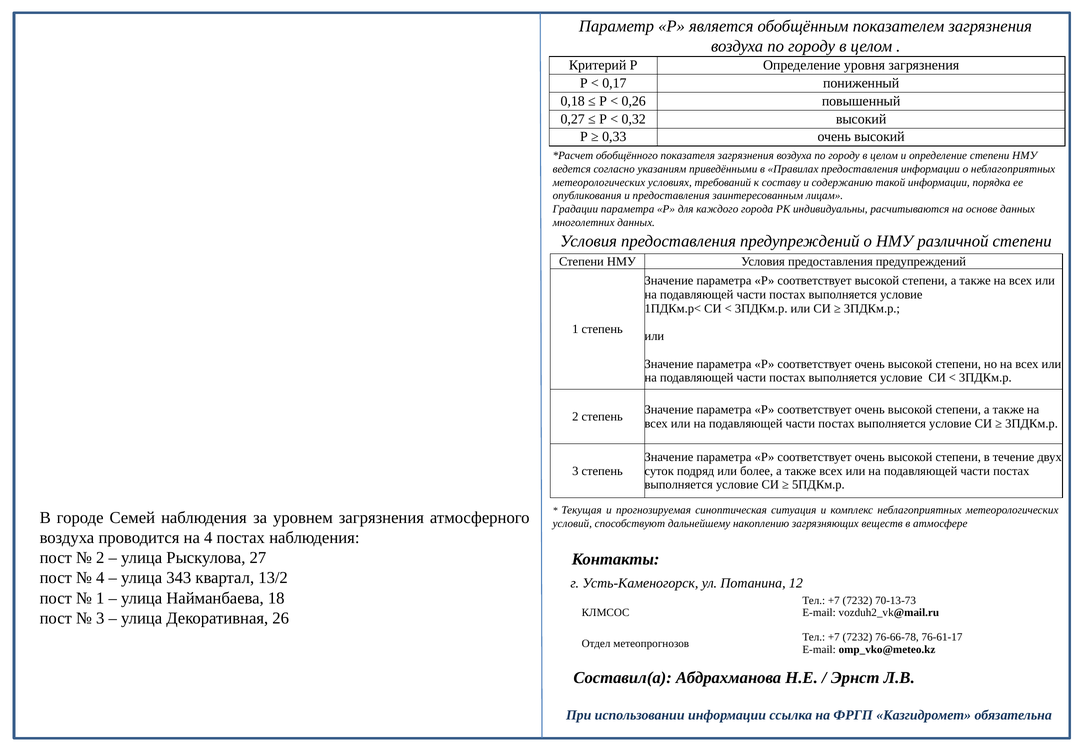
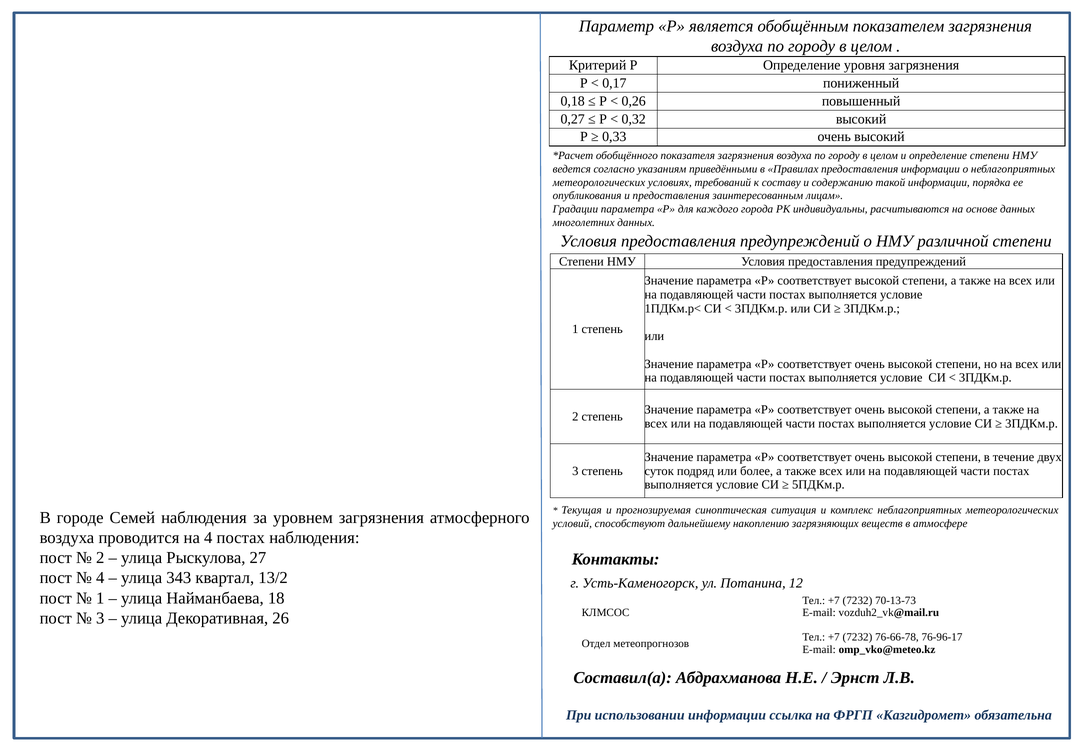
76-61-17: 76-61-17 -> 76-96-17
